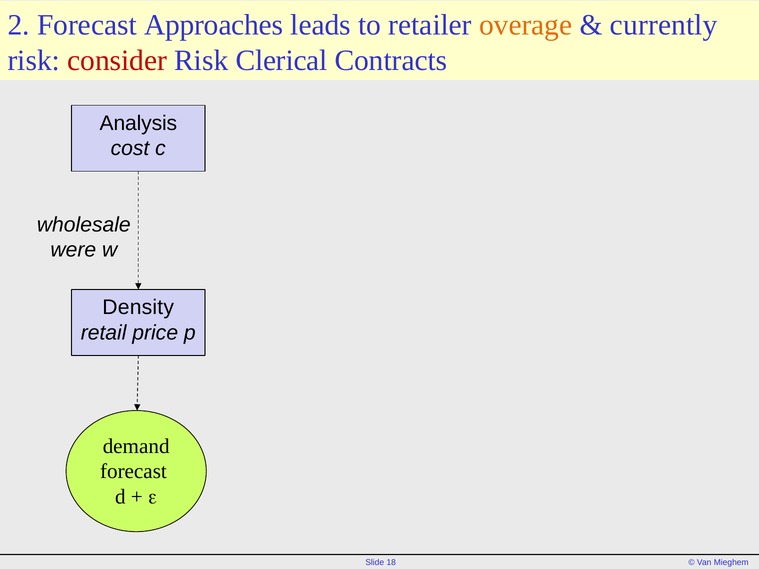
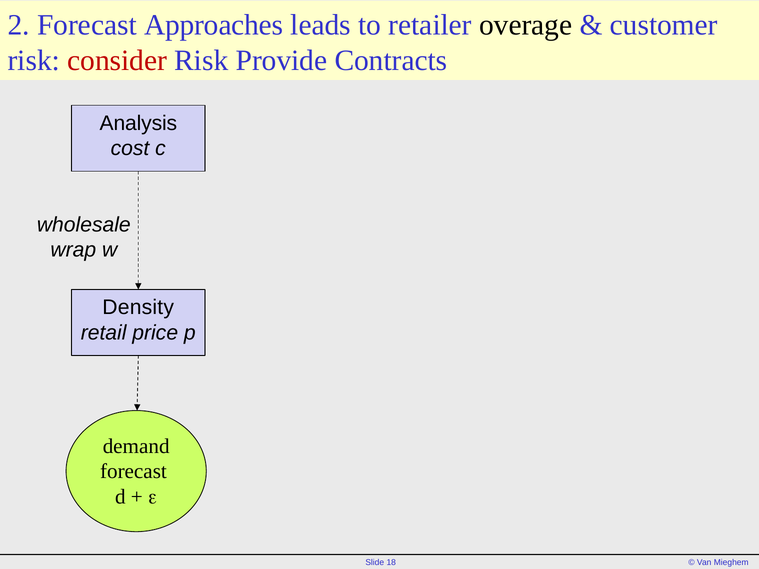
overage colour: orange -> black
currently: currently -> customer
Clerical: Clerical -> Provide
were: were -> wrap
